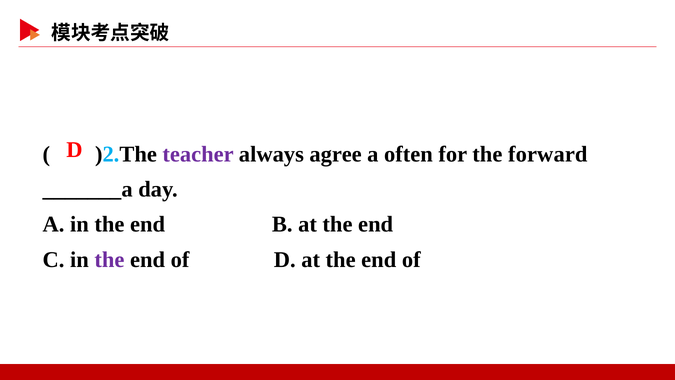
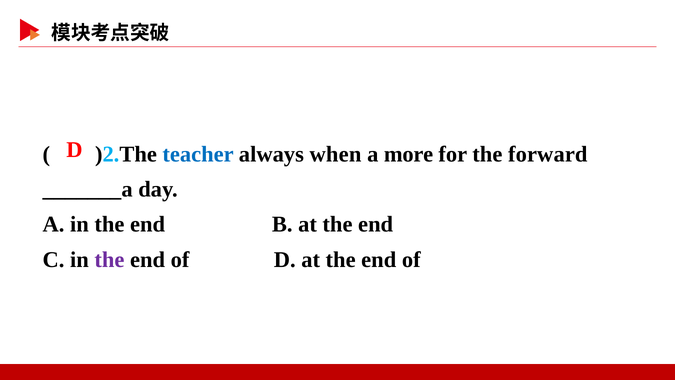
teacher colour: purple -> blue
agree: agree -> when
often: often -> more
